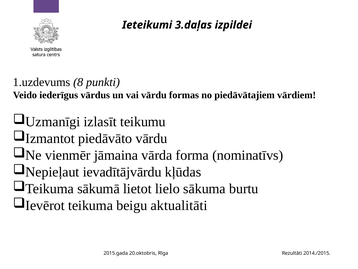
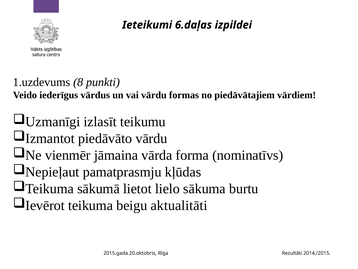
3.daļas: 3.daļas -> 6.daļas
ievadītājvārdu: ievadītājvārdu -> pamatprasmju
